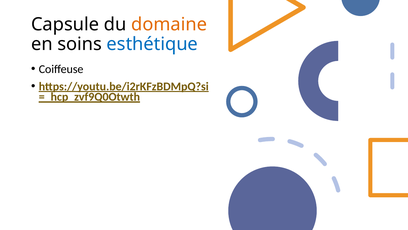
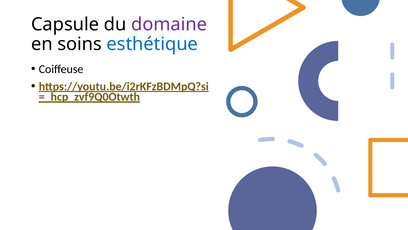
domaine colour: orange -> purple
